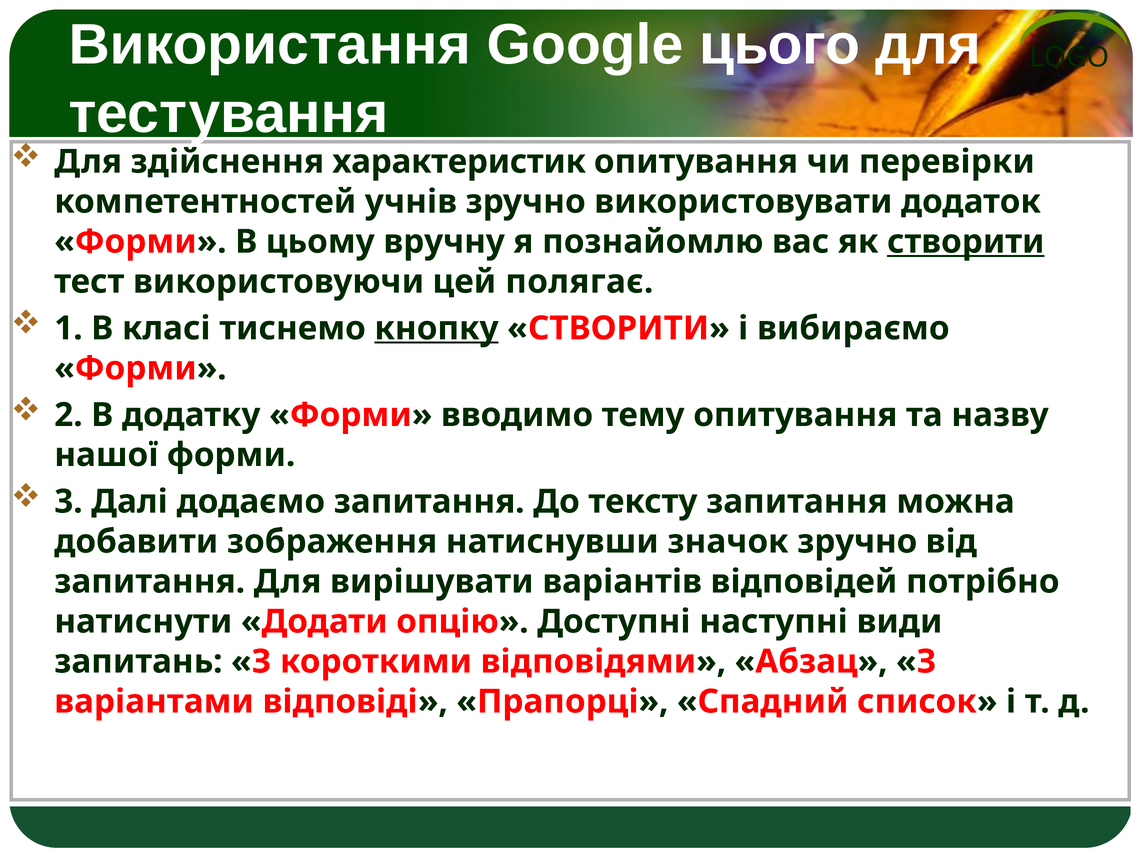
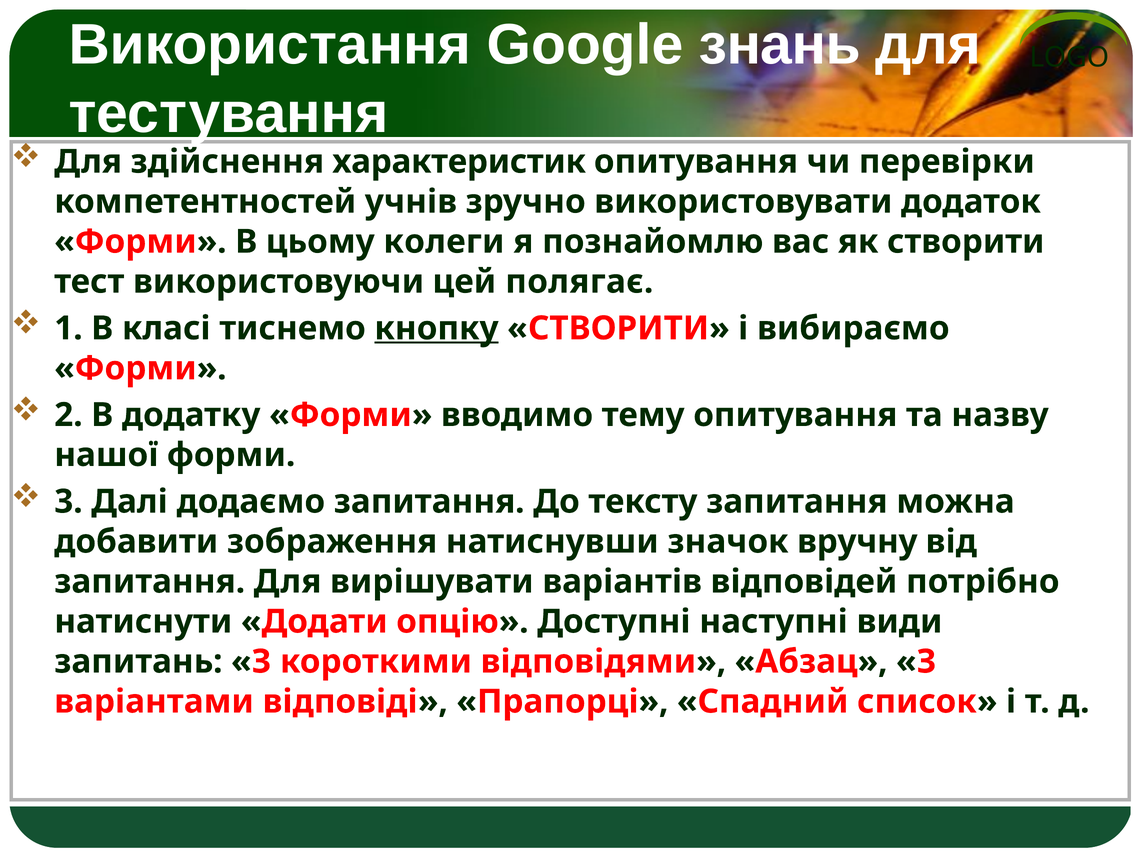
цього: цього -> знань
вручну: вручну -> колеги
створити at (966, 242) underline: present -> none
значок зручно: зручно -> вручну
